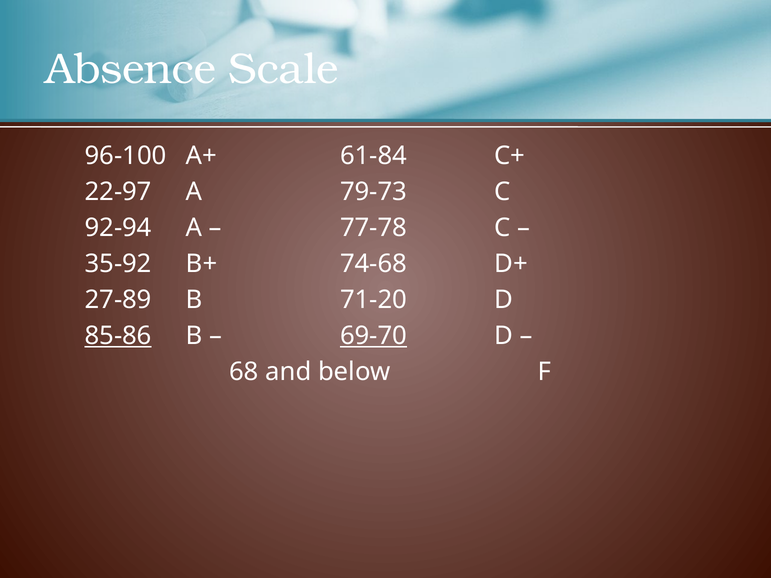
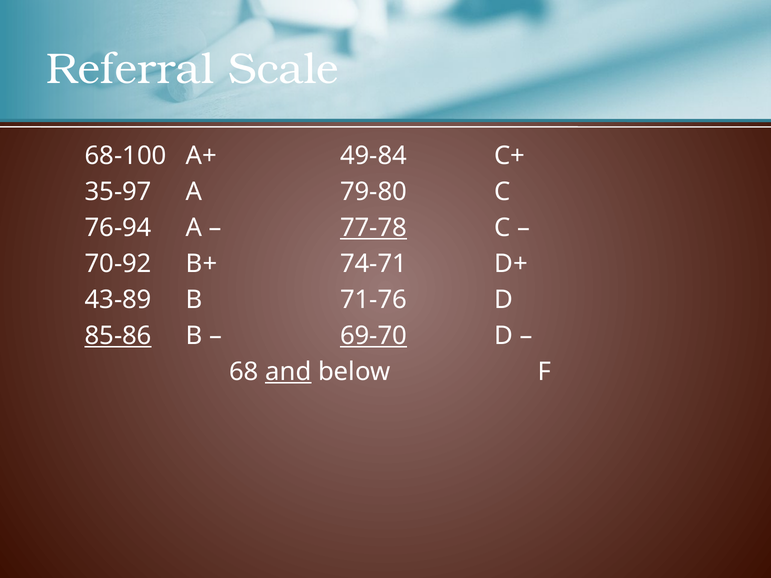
Absence: Absence -> Referral
96-100: 96-100 -> 68-100
61-84: 61-84 -> 49-84
22-97: 22-97 -> 35-97
79-73: 79-73 -> 79-80
92-94: 92-94 -> 76-94
77-78 underline: none -> present
35-92: 35-92 -> 70-92
74-68: 74-68 -> 74-71
27-89: 27-89 -> 43-89
71-20: 71-20 -> 71-76
and underline: none -> present
